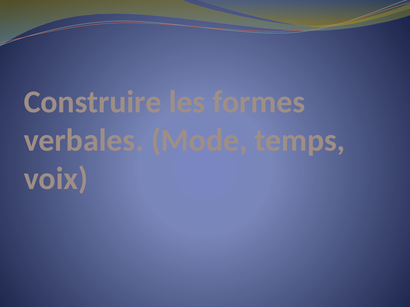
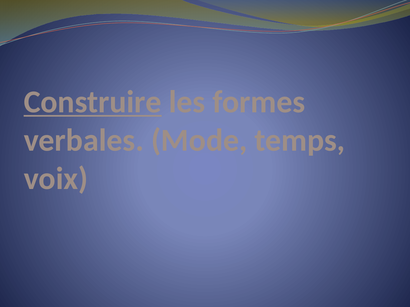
Construire underline: none -> present
